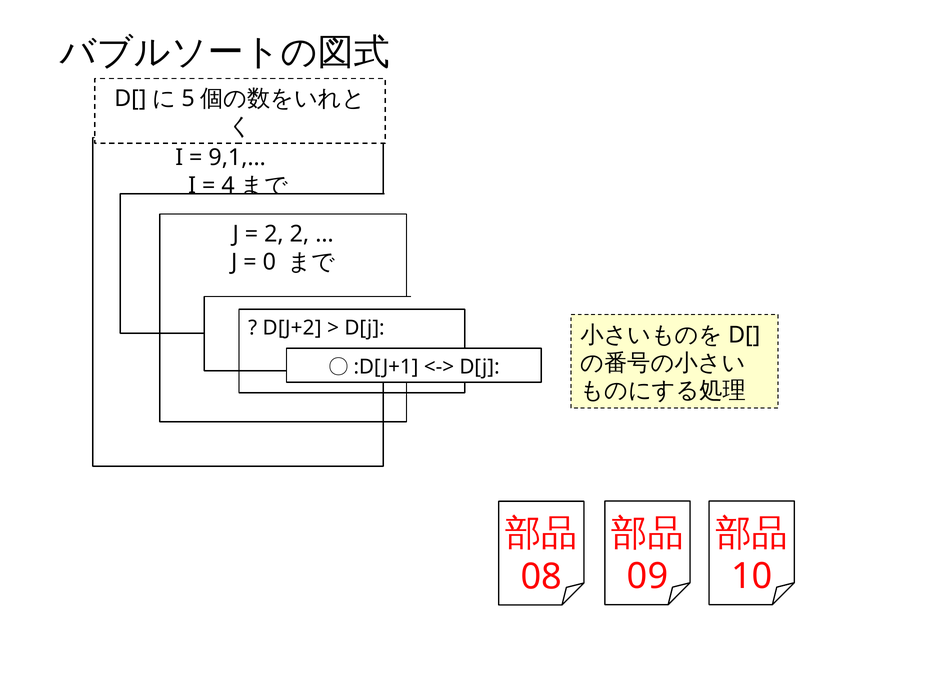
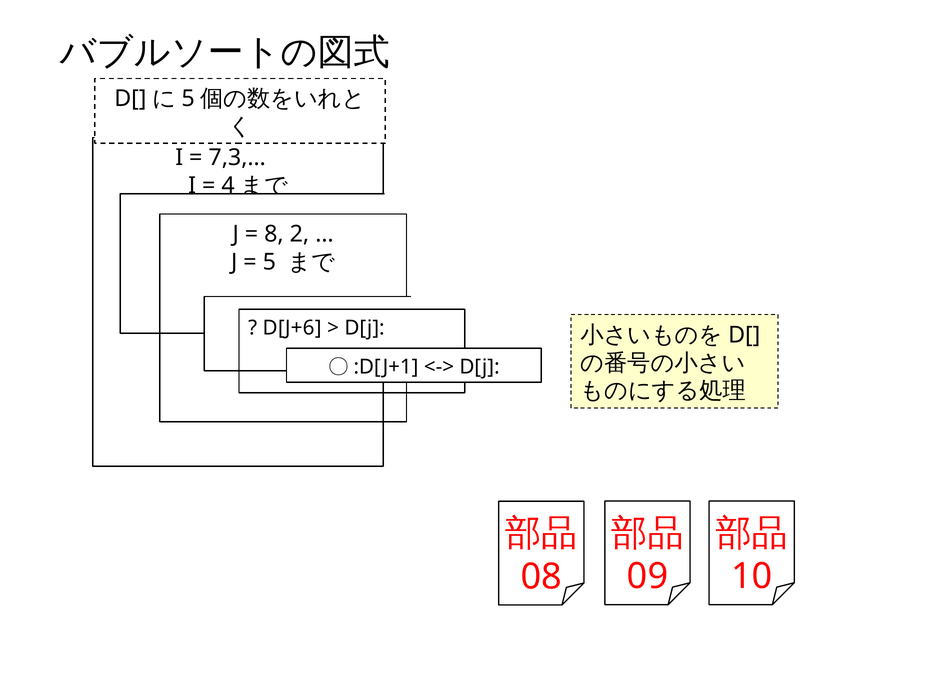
9,1,…: 9,1,… -> 7,3,…
2 at (274, 234): 2 -> 8
0: 0 -> 5
D[J+2: D[J+2 -> D[J+6
